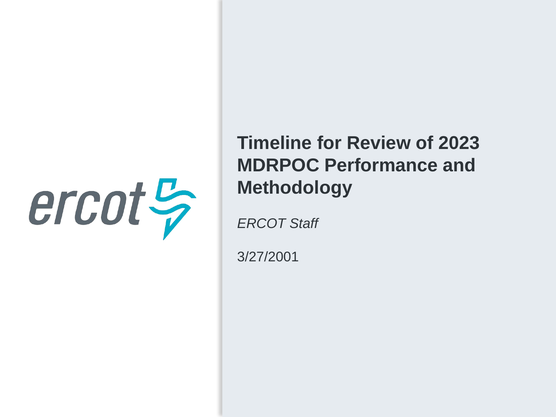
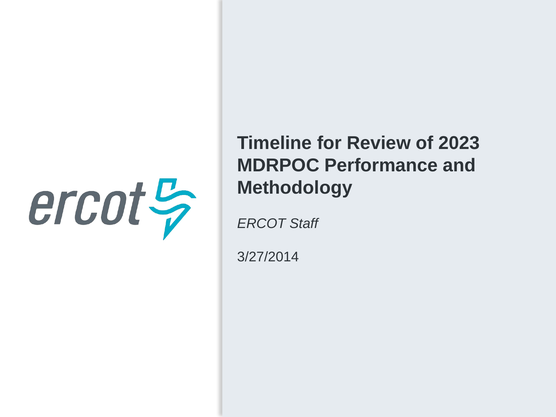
3/27/2001: 3/27/2001 -> 3/27/2014
